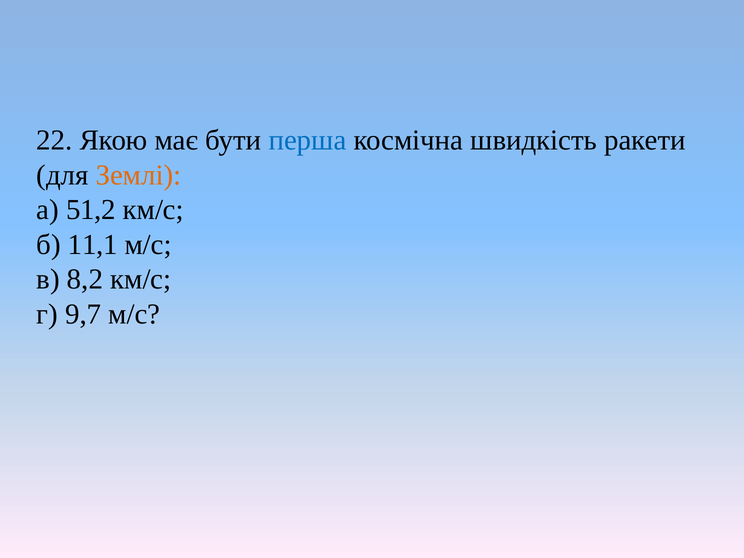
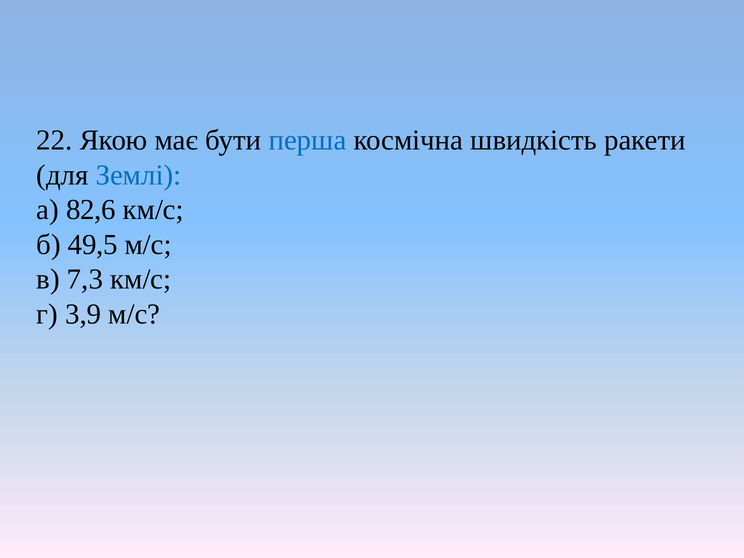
Землі colour: orange -> blue
51,2: 51,2 -> 82,6
11,1: 11,1 -> 49,5
8,2: 8,2 -> 7,3
9,7: 9,7 -> 3,9
